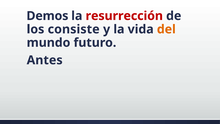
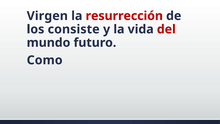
Demos: Demos -> Virgen
del colour: orange -> red
Antes: Antes -> Como
